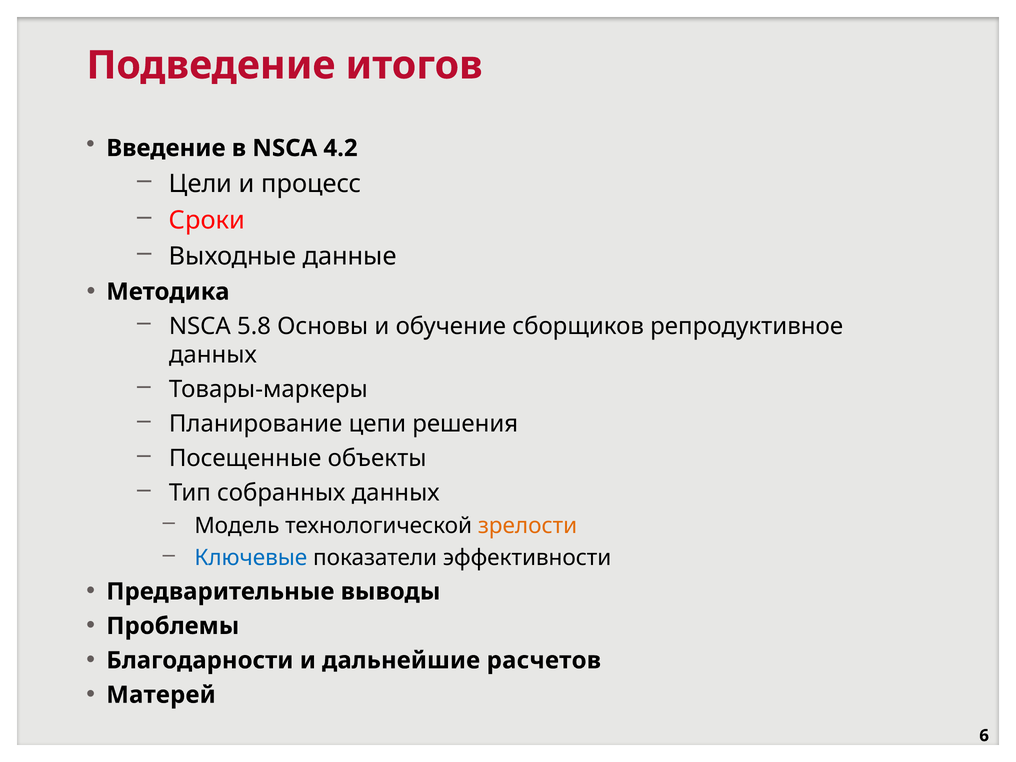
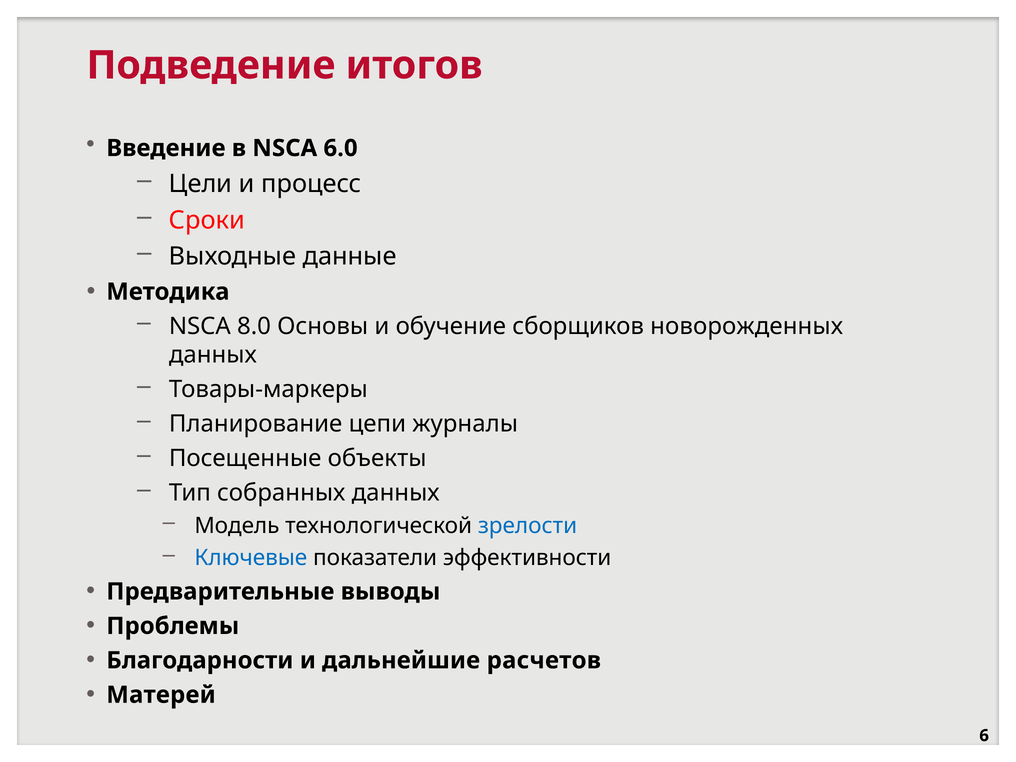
4.2: 4.2 -> 6.0
5.8: 5.8 -> 8.0
репродуктивное: репродуктивное -> новорожденных
решения: решения -> журналы
зрелости colour: orange -> blue
